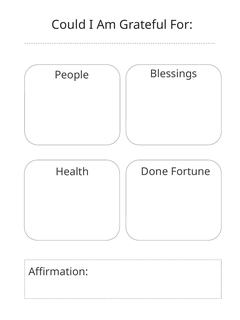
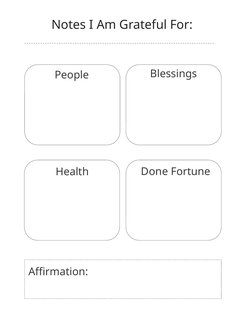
Could: Could -> Notes
